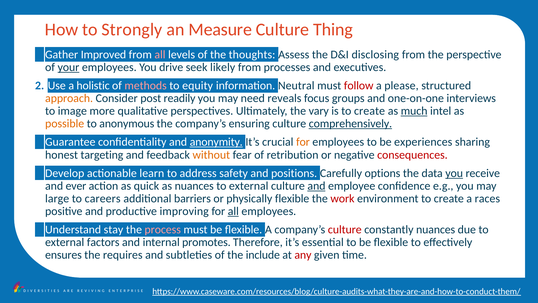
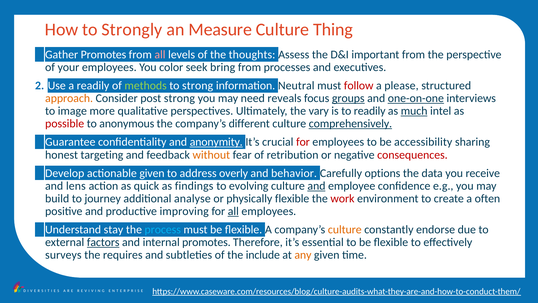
Improved at (103, 54): Improved -> Promotes
disclosing: disclosing -> important
your underline: present -> none
drive: drive -> color
likely: likely -> bring
a holistic: holistic -> readily
methods colour: pink -> light green
to equity: equity -> strong
post readily: readily -> strong
groups underline: none -> present
one-on-one underline: none -> present
is to create: create -> readily
possible colour: orange -> red
ensuring: ensuring -> different
for at (303, 142) colour: orange -> red
experiences: experiences -> accessibility
actionable learn: learn -> given
safety: safety -> overly
positions: positions -> behavior
you at (454, 173) underline: present -> none
ever: ever -> lens
as nuances: nuances -> findings
external at (249, 186): external -> evolving
large: large -> build
careers: careers -> journey
barriers: barriers -> analyse
races: races -> often
process colour: pink -> light blue
culture at (345, 229) colour: red -> orange
constantly nuances: nuances -> endorse
factors underline: none -> present
ensures: ensures -> surveys
any colour: red -> orange
